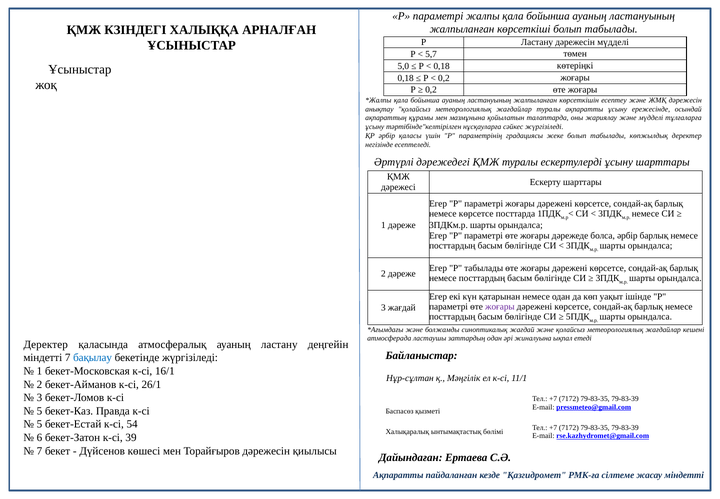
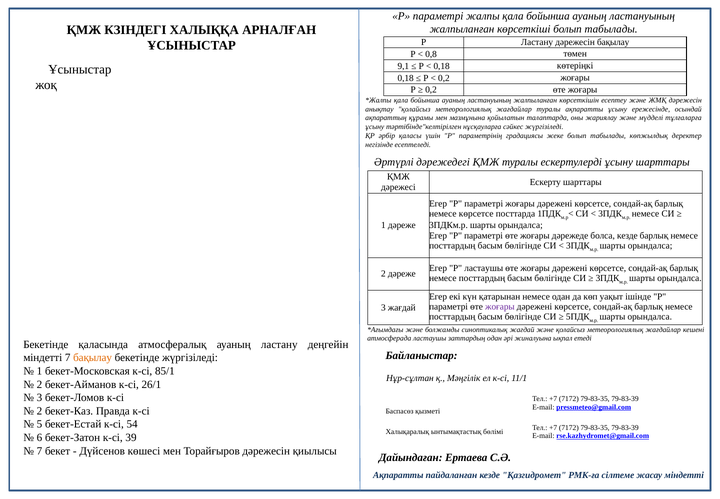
дәрежесін мүдделі: мүдделі -> бақылау
5,7: 5,7 -> 0,8
5,0: 5,0 -> 9,1
болса әрбір: әрбір -> кезде
Р табылады: табылады -> ластаушы
Деректер at (46, 344): Деректер -> Бекетінде
бақылау at (93, 357) colour: blue -> orange
16/1: 16/1 -> 85/1
5 at (39, 411): 5 -> 2
